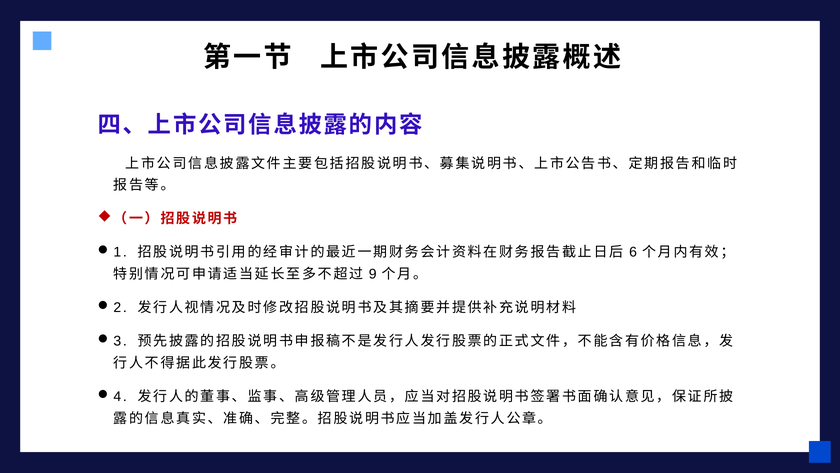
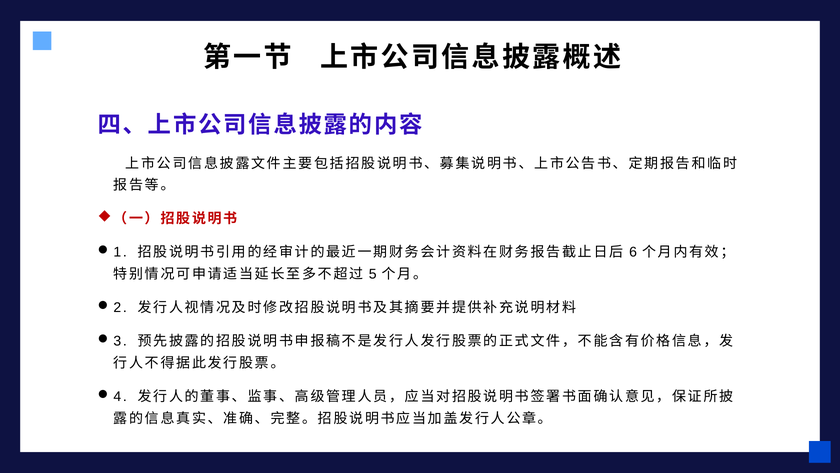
9: 9 -> 5
